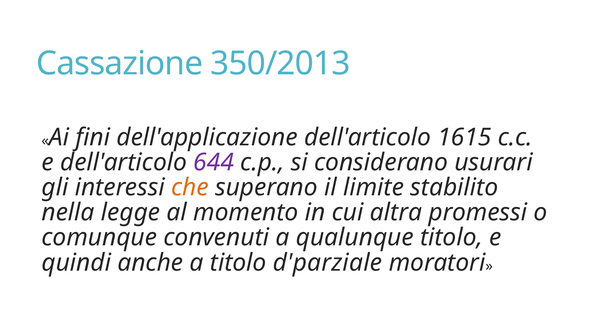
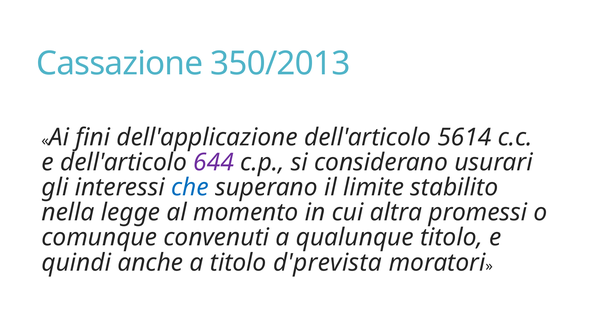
1615: 1615 -> 5614
che colour: orange -> blue
d'parziale: d'parziale -> d'prevista
